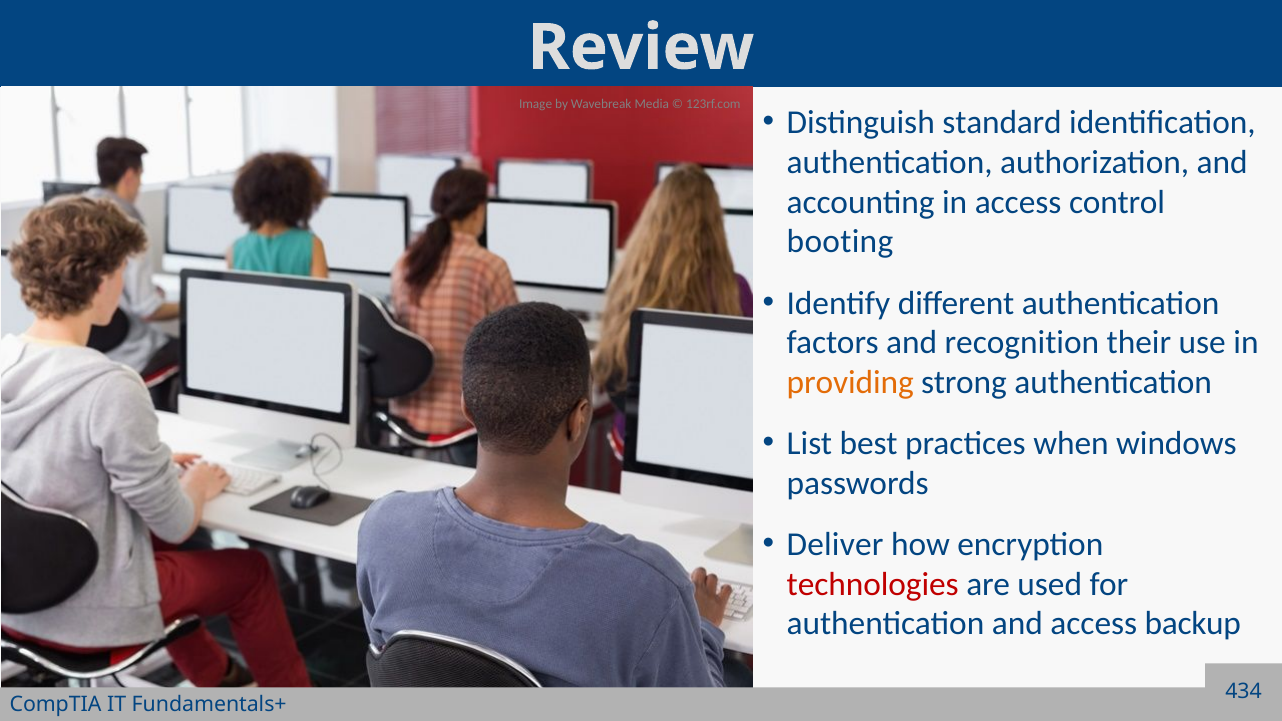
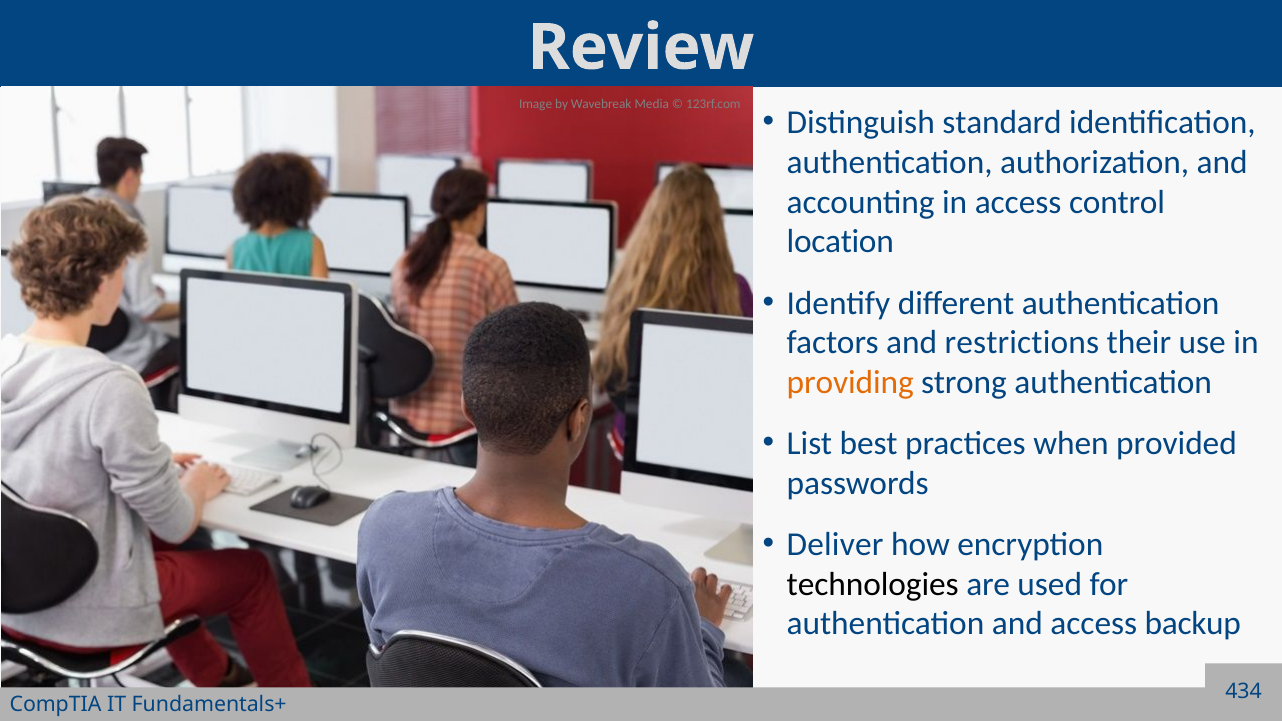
booting: booting -> location
recognition: recognition -> restrictions
windows: windows -> provided
technologies colour: red -> black
